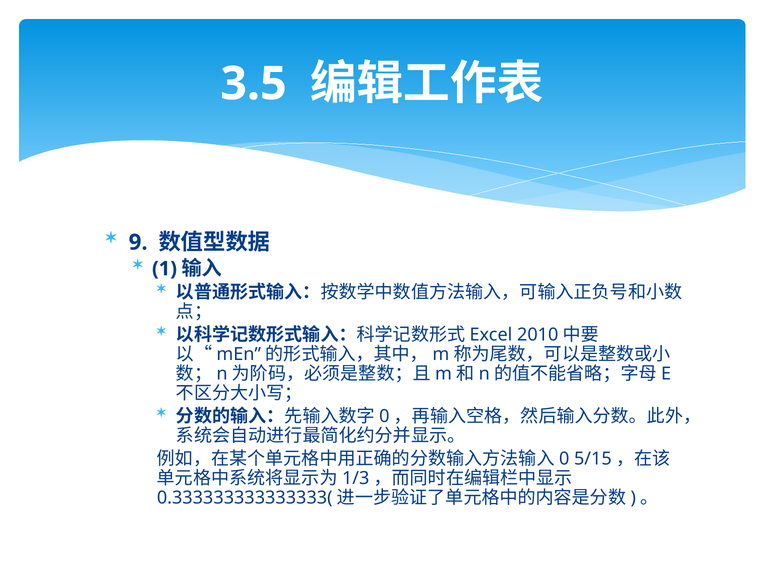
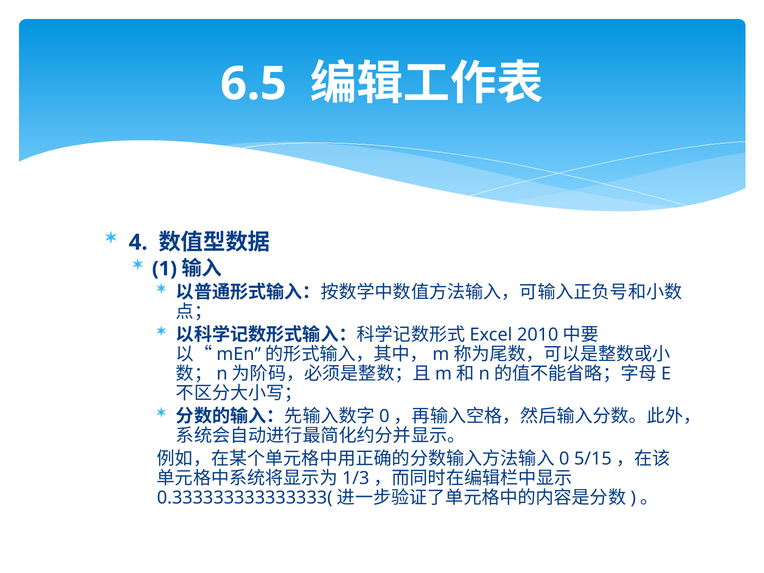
3.5: 3.5 -> 6.5
9: 9 -> 4
